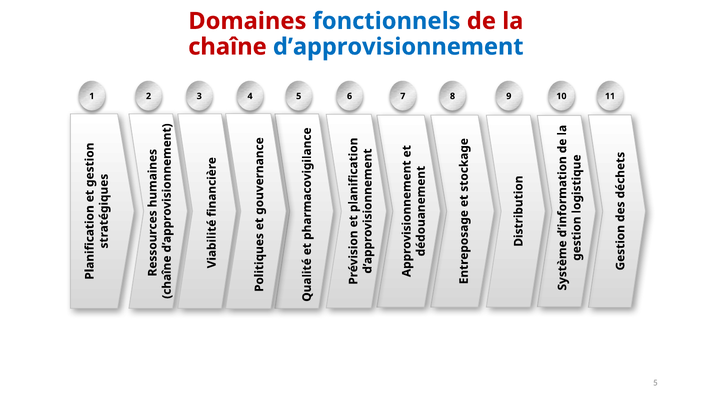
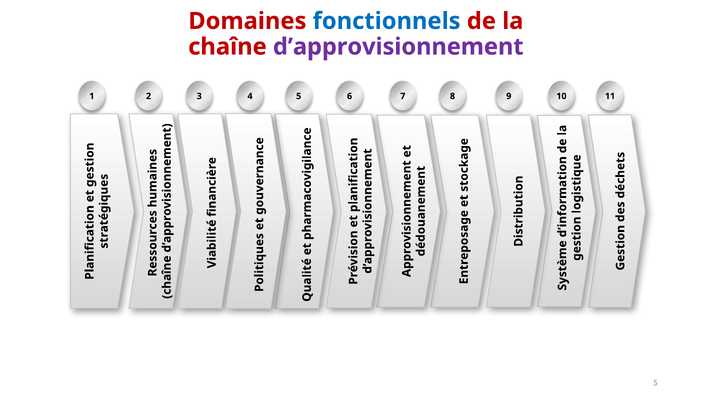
d’approvisionnement colour: blue -> purple
